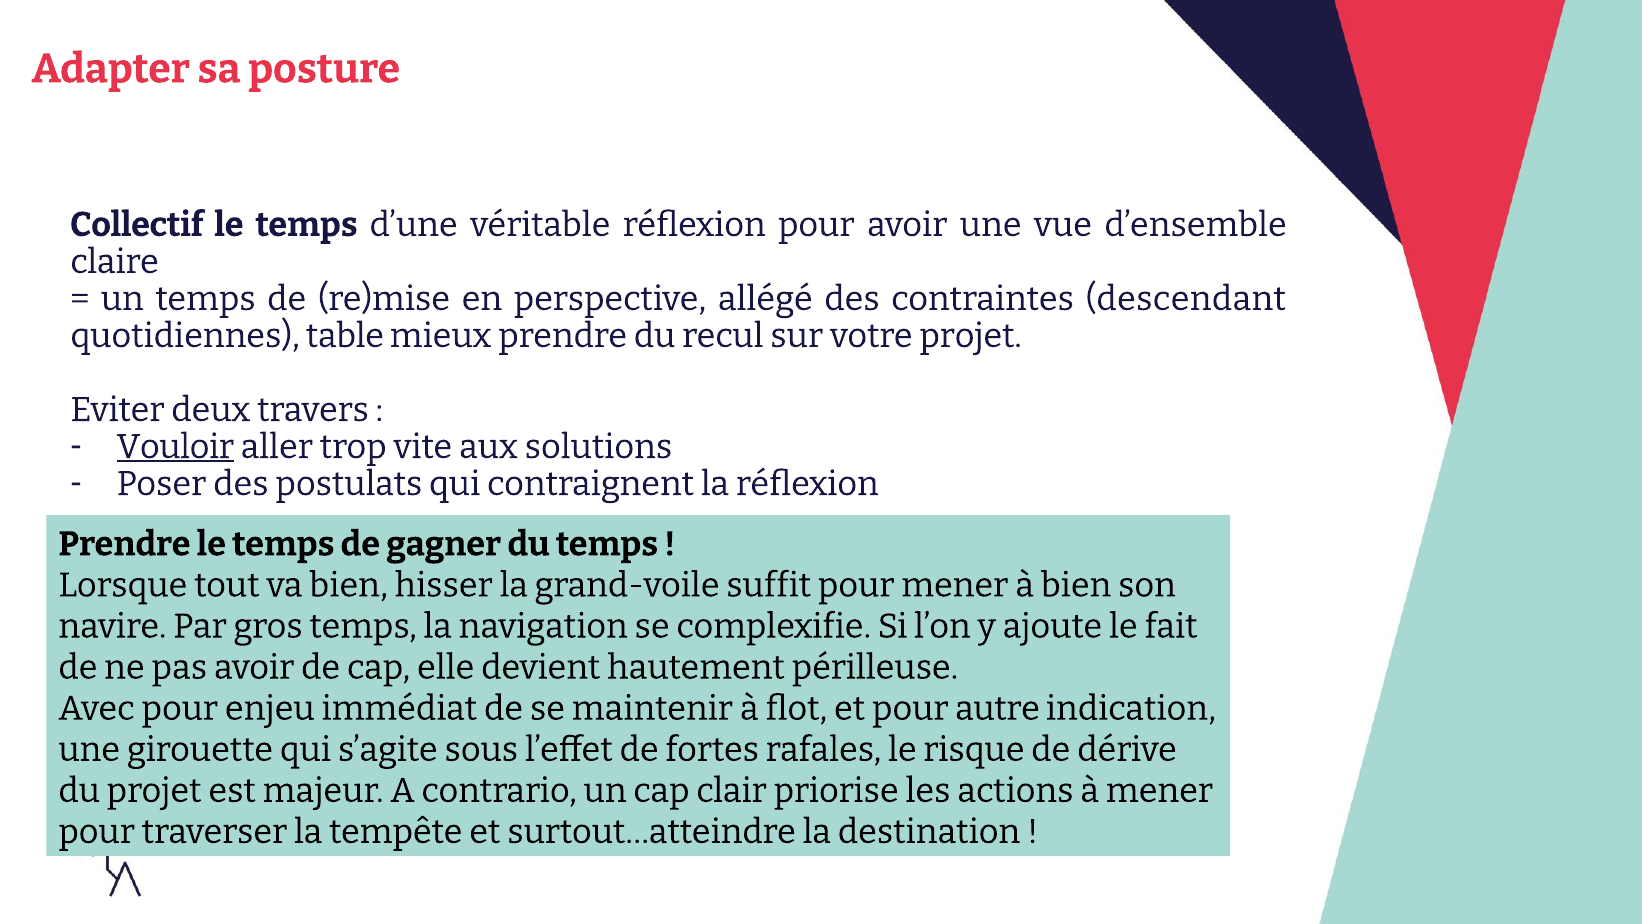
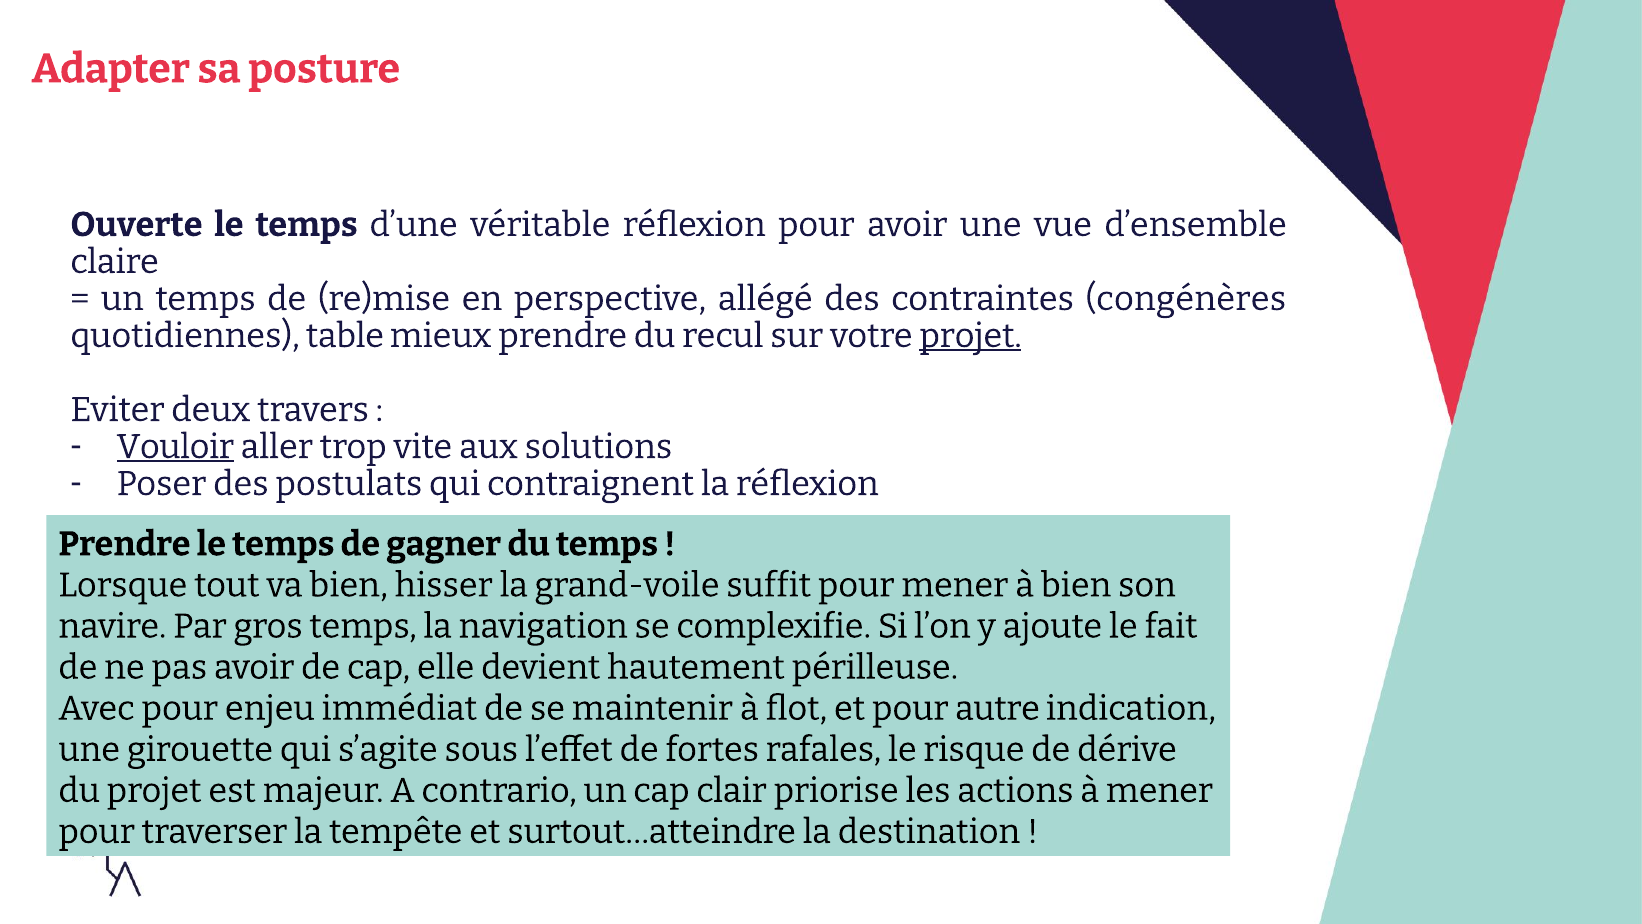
Collectif: Collectif -> Ouverte
descendant: descendant -> congénères
projet at (971, 336) underline: none -> present
